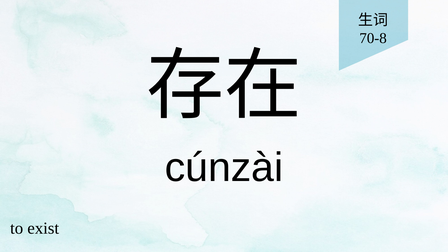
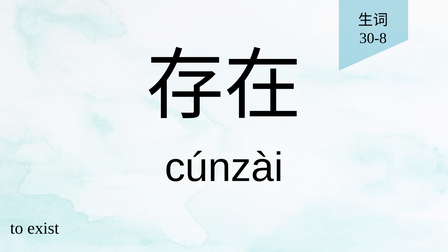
70-8: 70-8 -> 30-8
